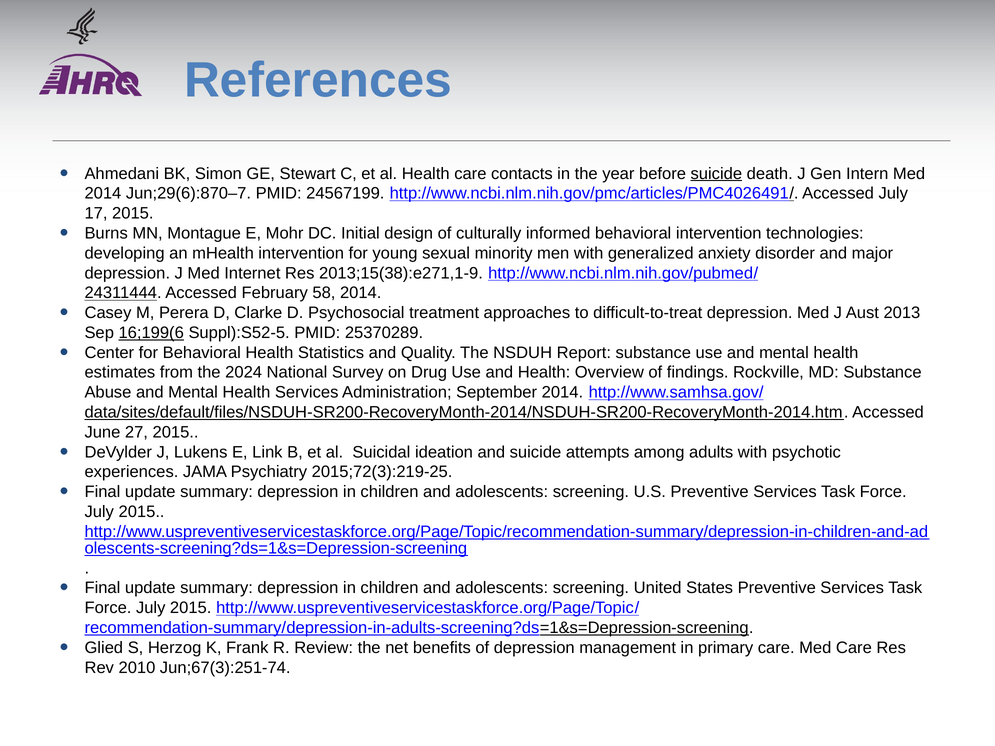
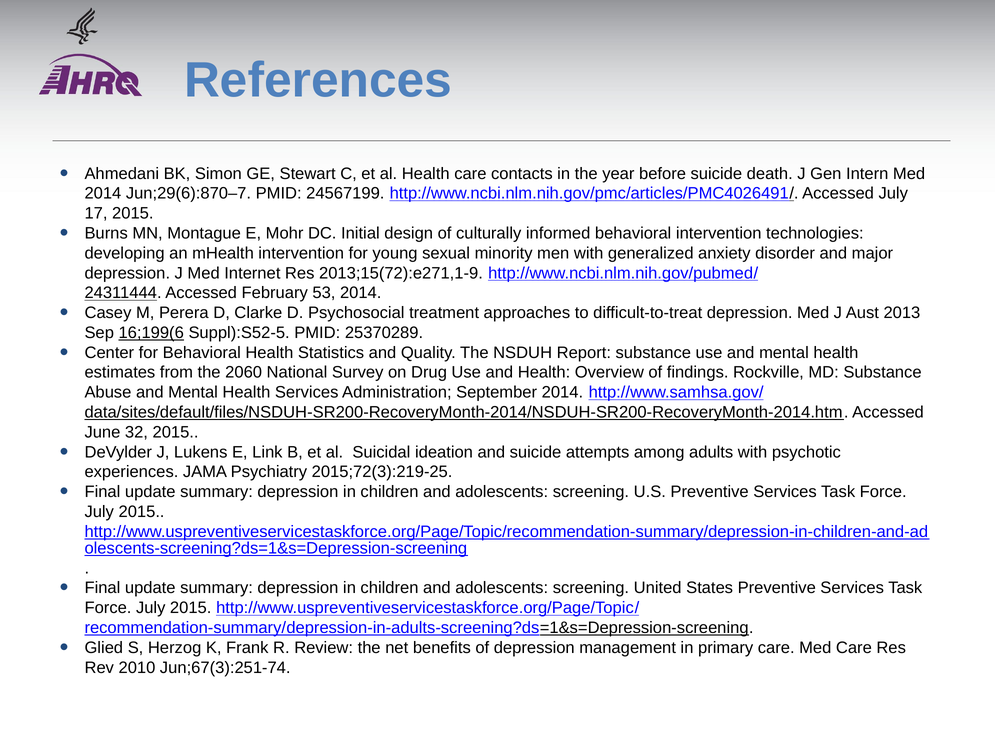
suicide at (716, 174) underline: present -> none
2013;15(38):e271,1-9: 2013;15(38):e271,1-9 -> 2013;15(72):e271,1-9
58: 58 -> 53
2024: 2024 -> 2060
27: 27 -> 32
